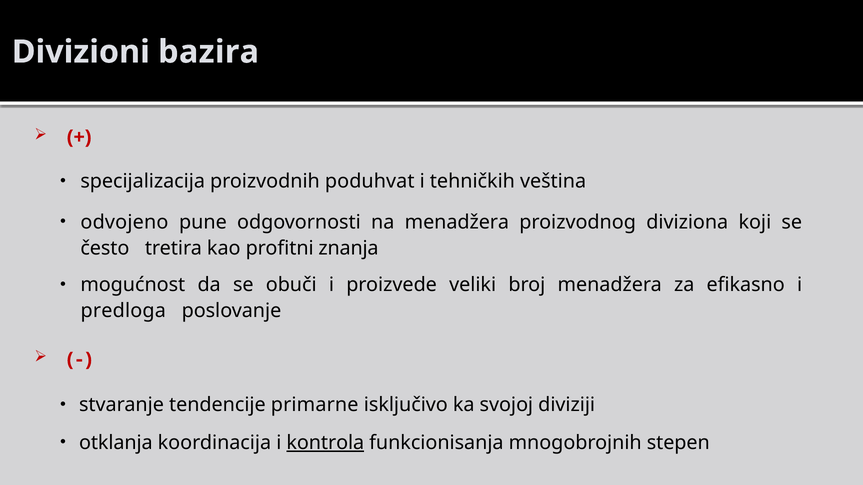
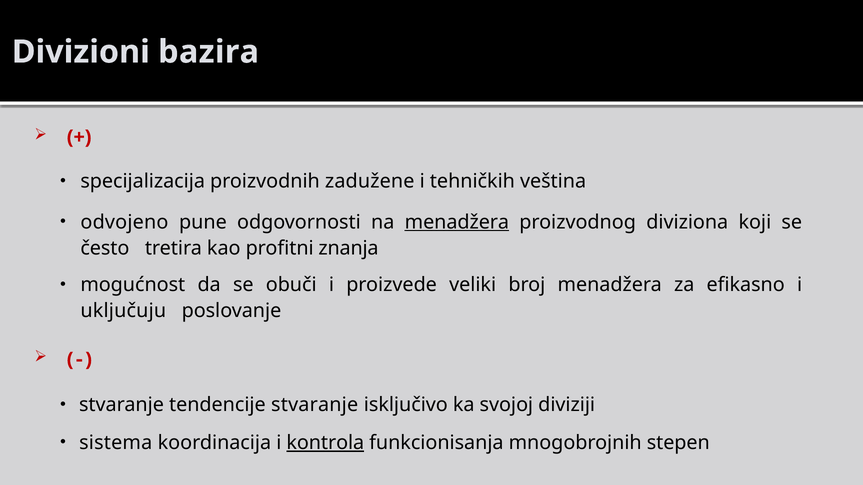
poduhvat: poduhvat -> zadužene
menadžera at (457, 222) underline: none -> present
predloga: predloga -> uključuju
tendencije primarne: primarne -> stvaranje
otklanja: otklanja -> sistema
